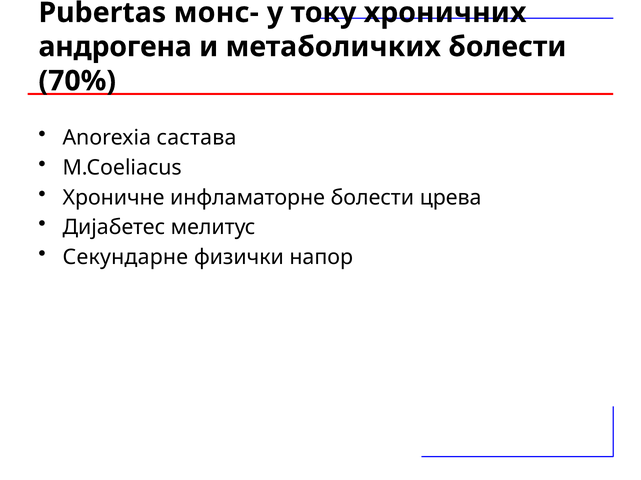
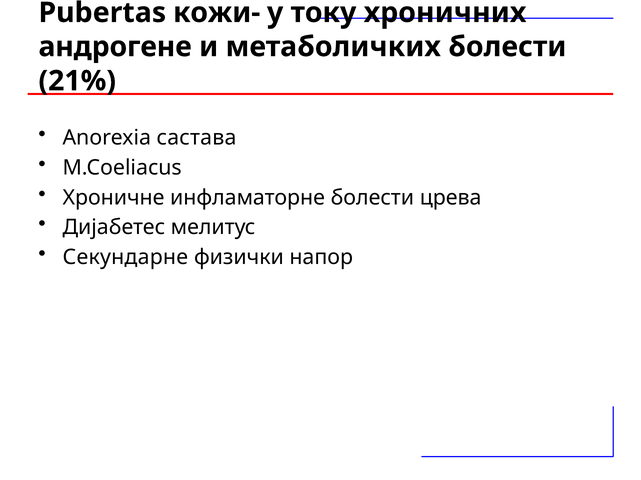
монс-: монс- -> кожи-
андрогена: андрогена -> андрогене
70%: 70% -> 21%
